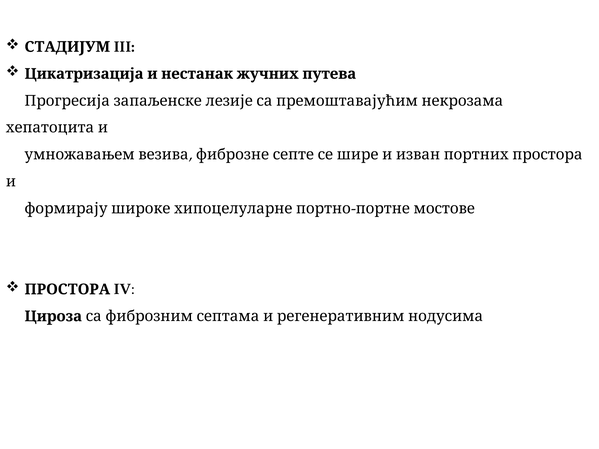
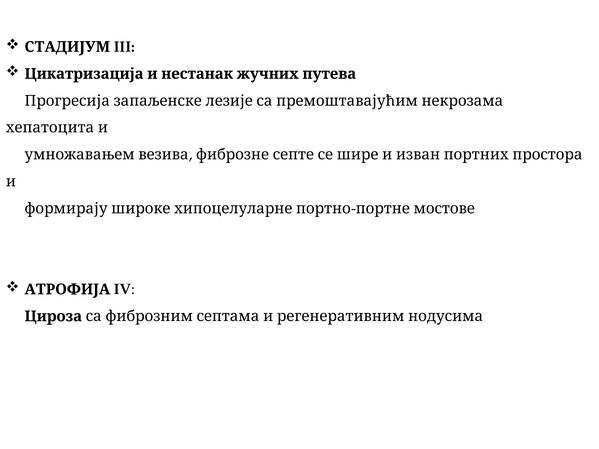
ПРОСТОРА at (67, 290): ПРОСТОРА -> АТРОФИЈА
